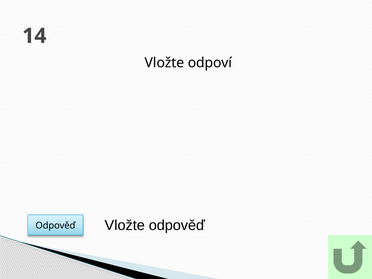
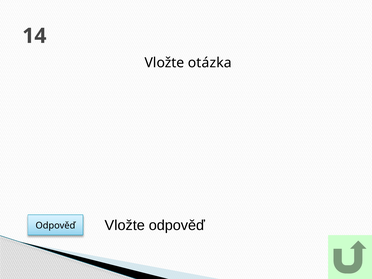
odpoví: odpoví -> otázka
